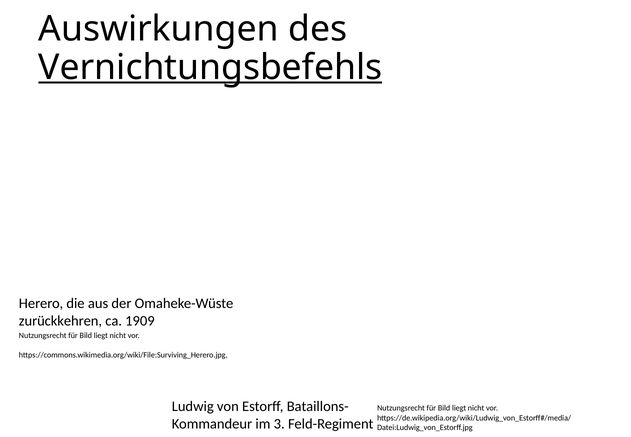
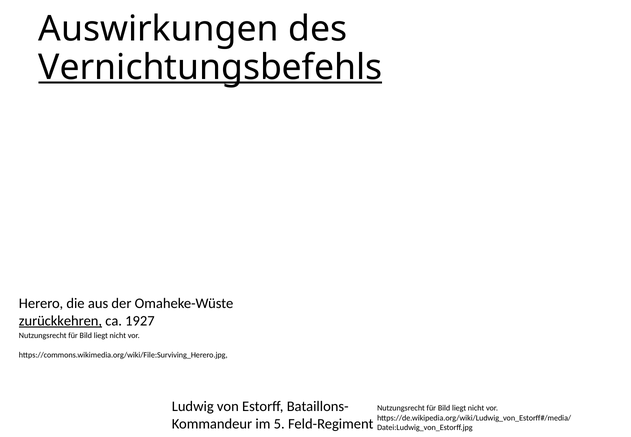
zurückkehren underline: none -> present
1909: 1909 -> 1927
3: 3 -> 5
